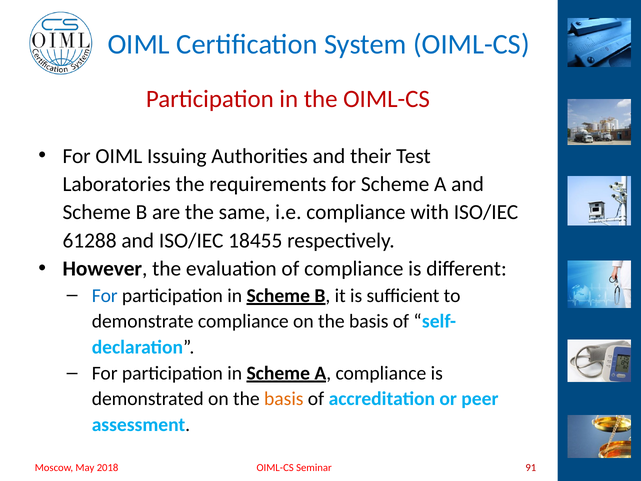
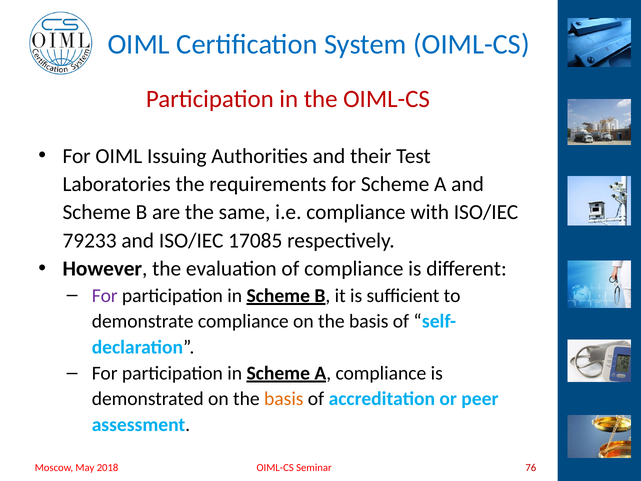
61288: 61288 -> 79233
18455: 18455 -> 17085
For at (105, 295) colour: blue -> purple
91: 91 -> 76
